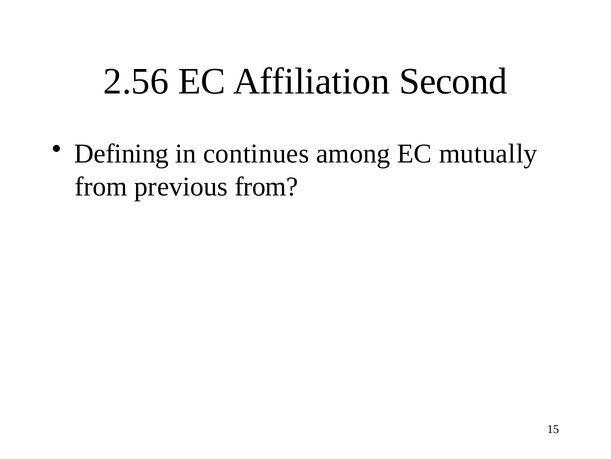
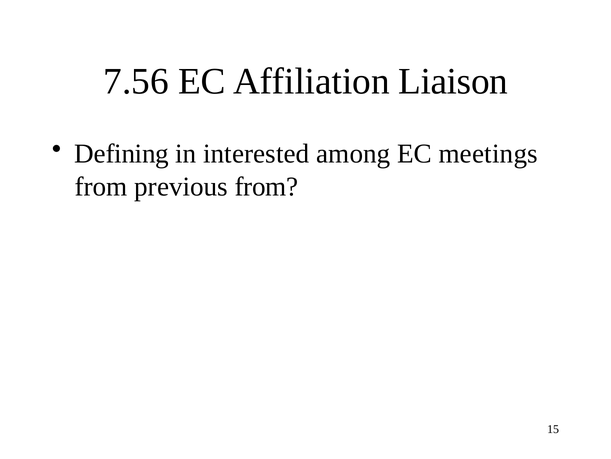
2.56: 2.56 -> 7.56
Second: Second -> Liaison
continues: continues -> interested
mutually: mutually -> meetings
